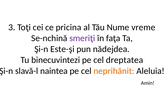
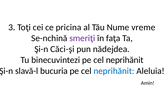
Este-şi: Este-şi -> Căci-şi
binecuvintezi pe cel dreptatea: dreptatea -> neprihănit
naintea: naintea -> bucuria
neprihănit at (114, 71) colour: orange -> blue
